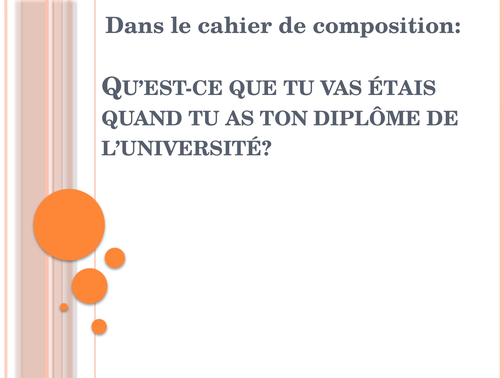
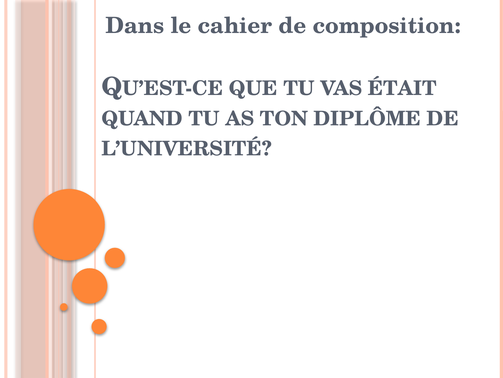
ÉTAIS: ÉTAIS -> ÉTAIT
